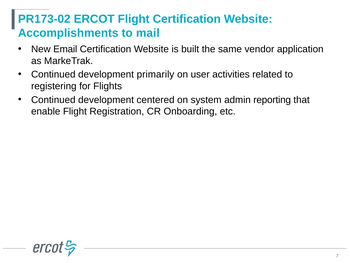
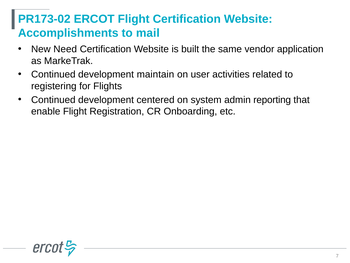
Email: Email -> Need
primarily: primarily -> maintain
